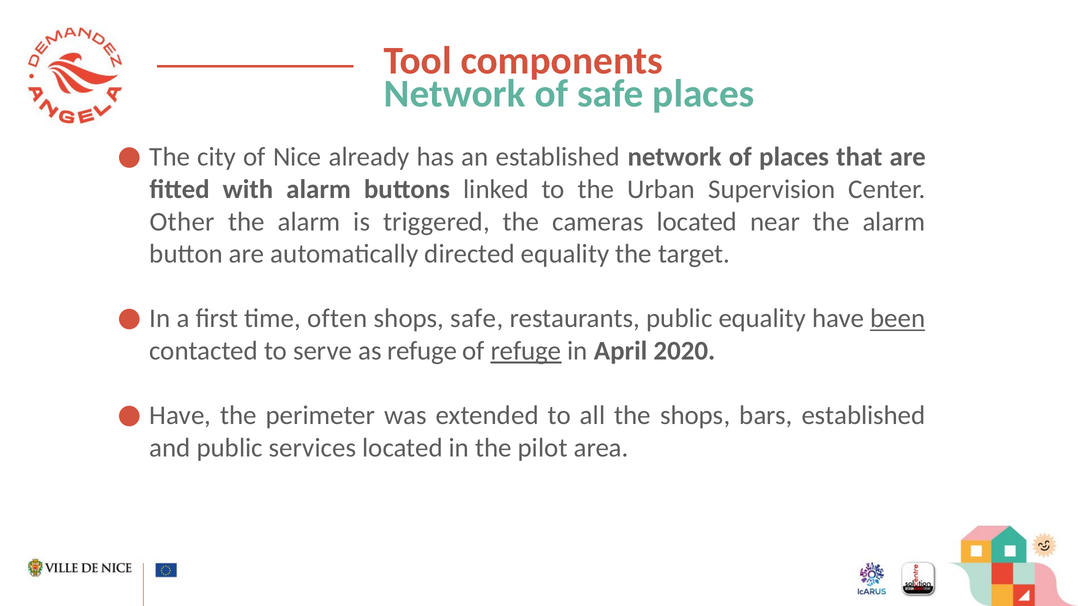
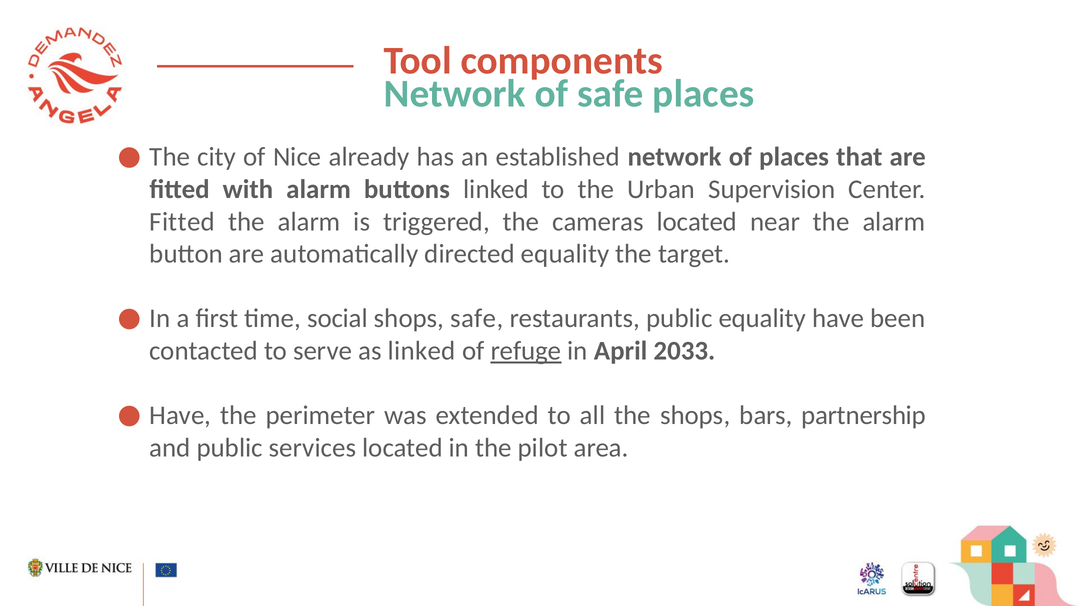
Other at (182, 222): Other -> Fitted
often: often -> social
been underline: present -> none
as refuge: refuge -> linked
2020: 2020 -> 2033
bars established: established -> partnership
